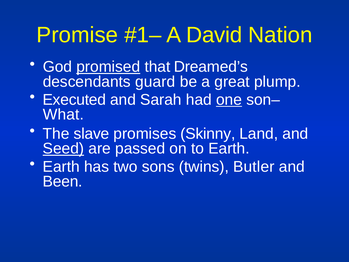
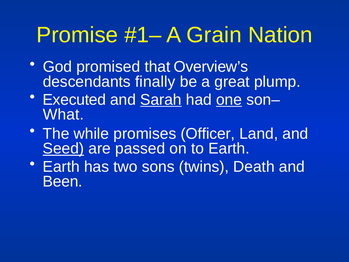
David: David -> Grain
promised underline: present -> none
Dreamed’s: Dreamed’s -> Overview’s
guard: guard -> finally
Sarah underline: none -> present
slave: slave -> while
Skinny: Skinny -> Officer
Butler: Butler -> Death
